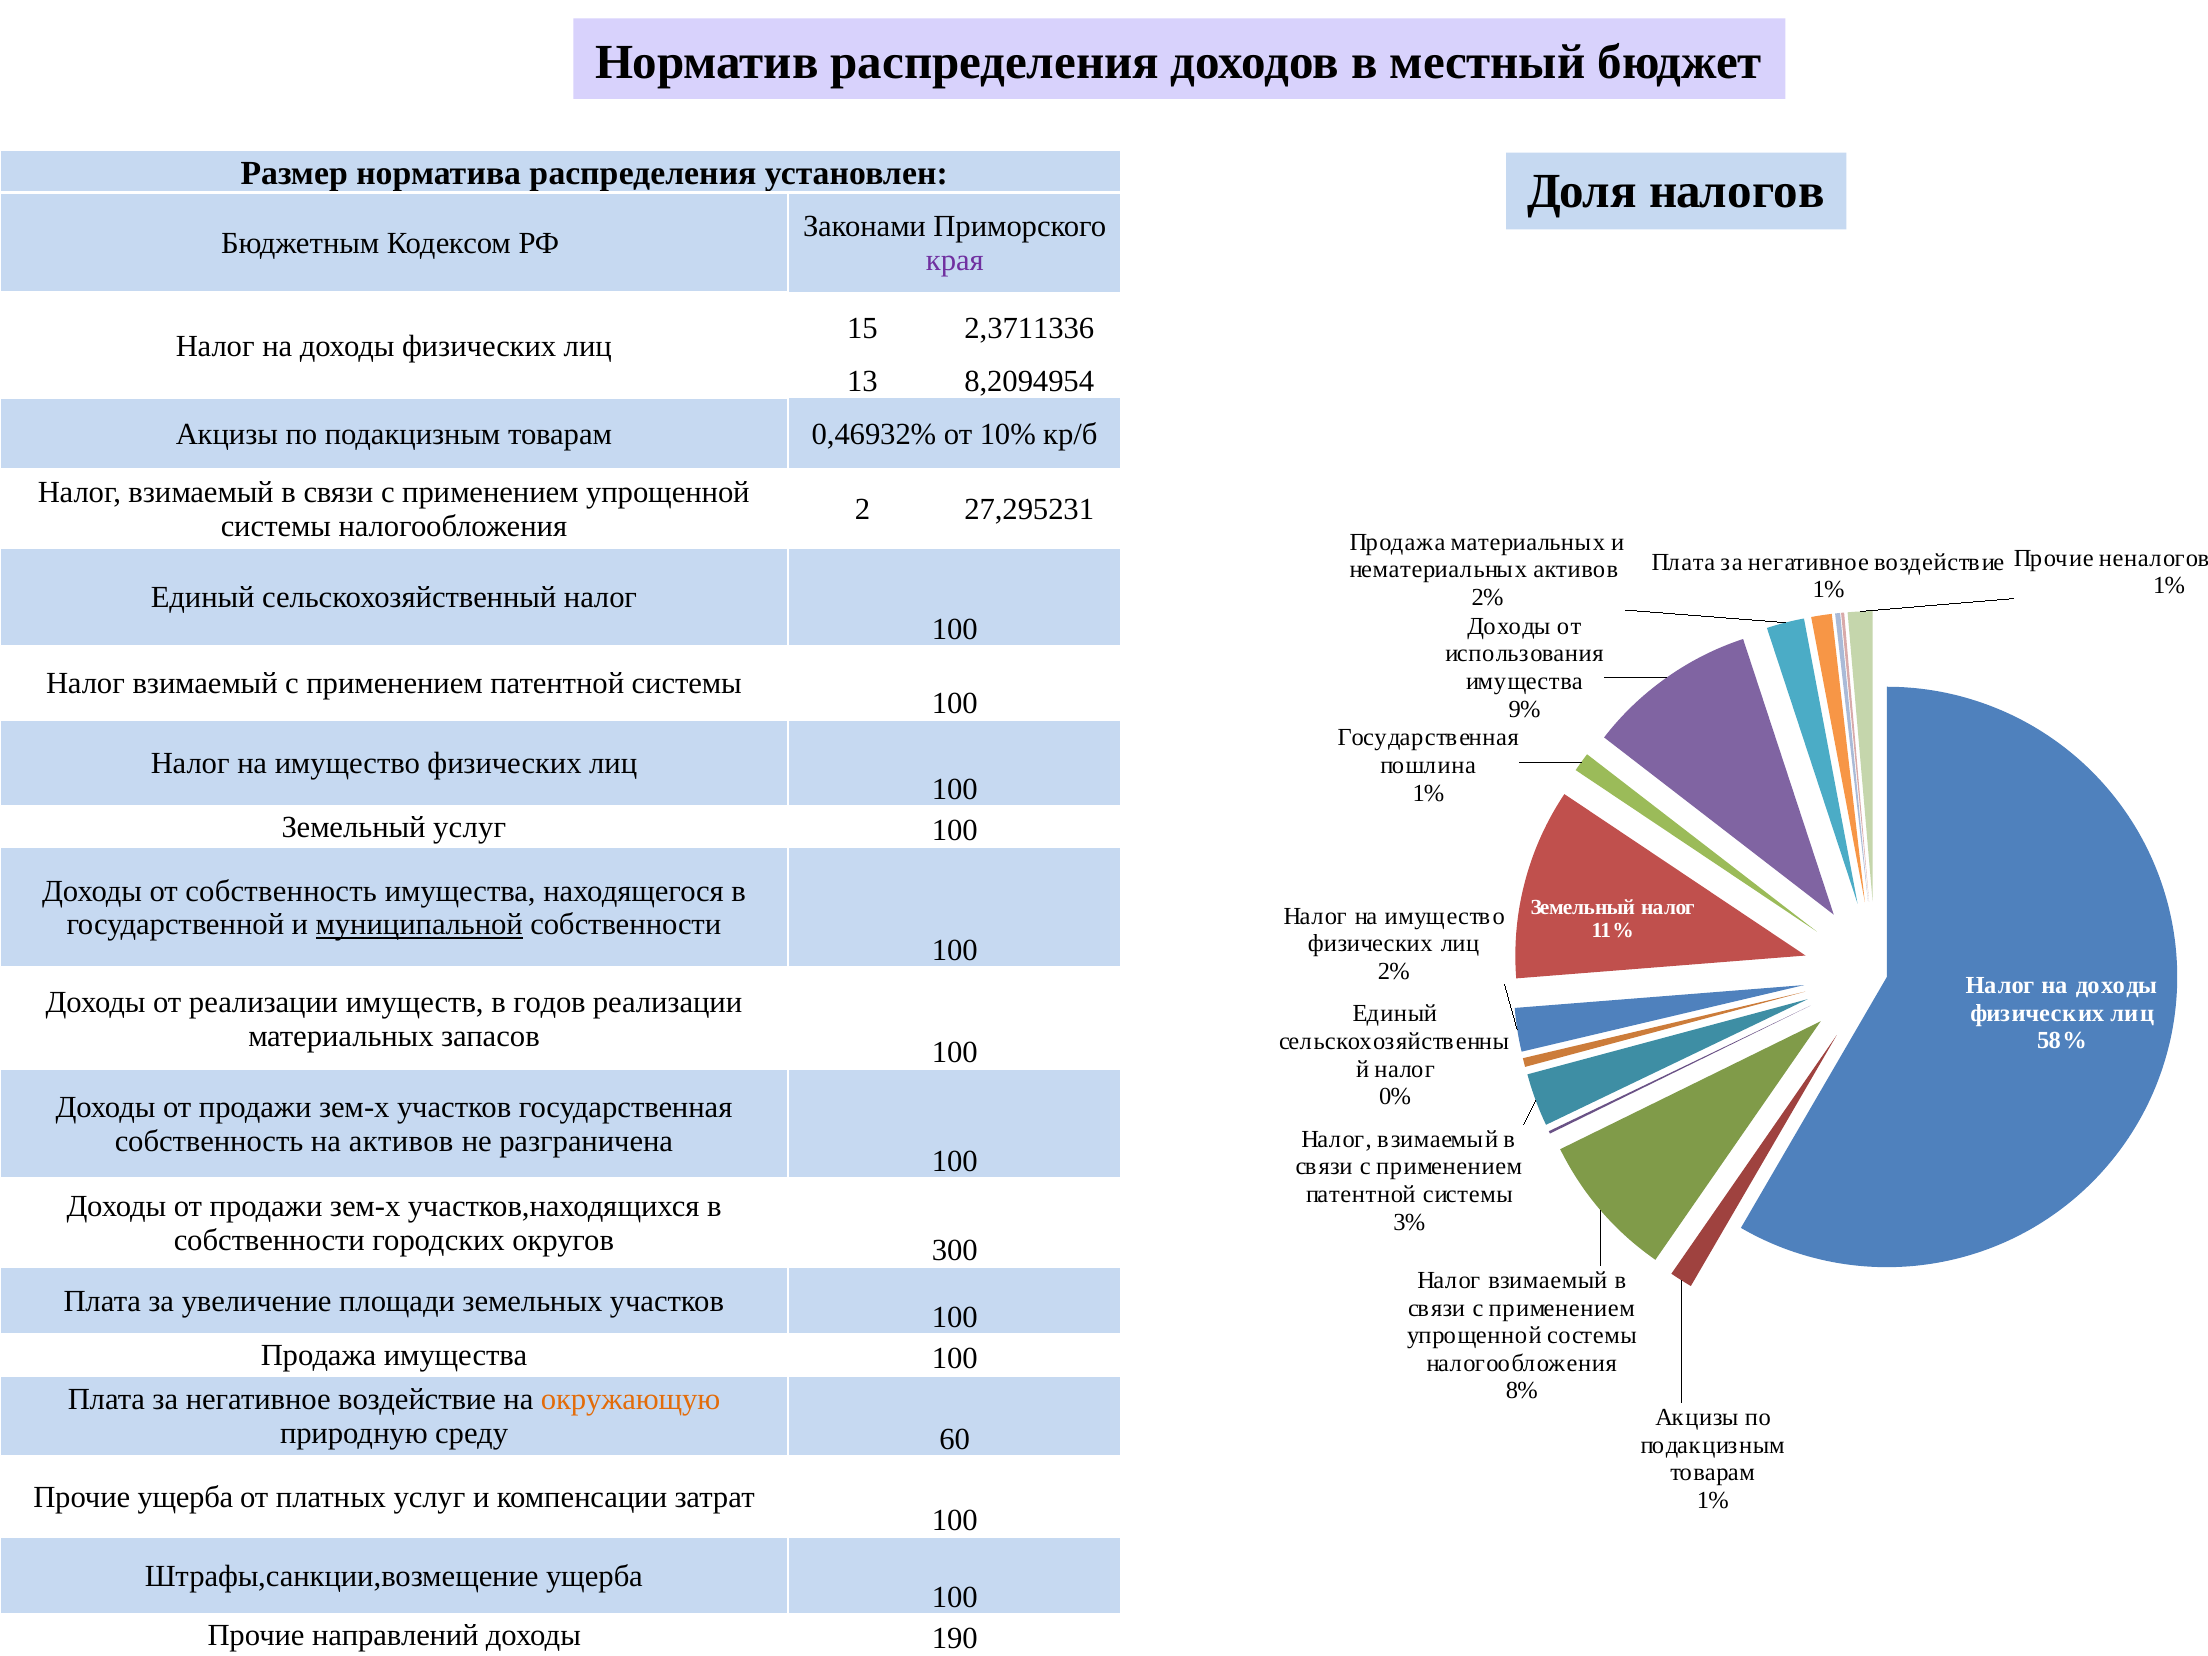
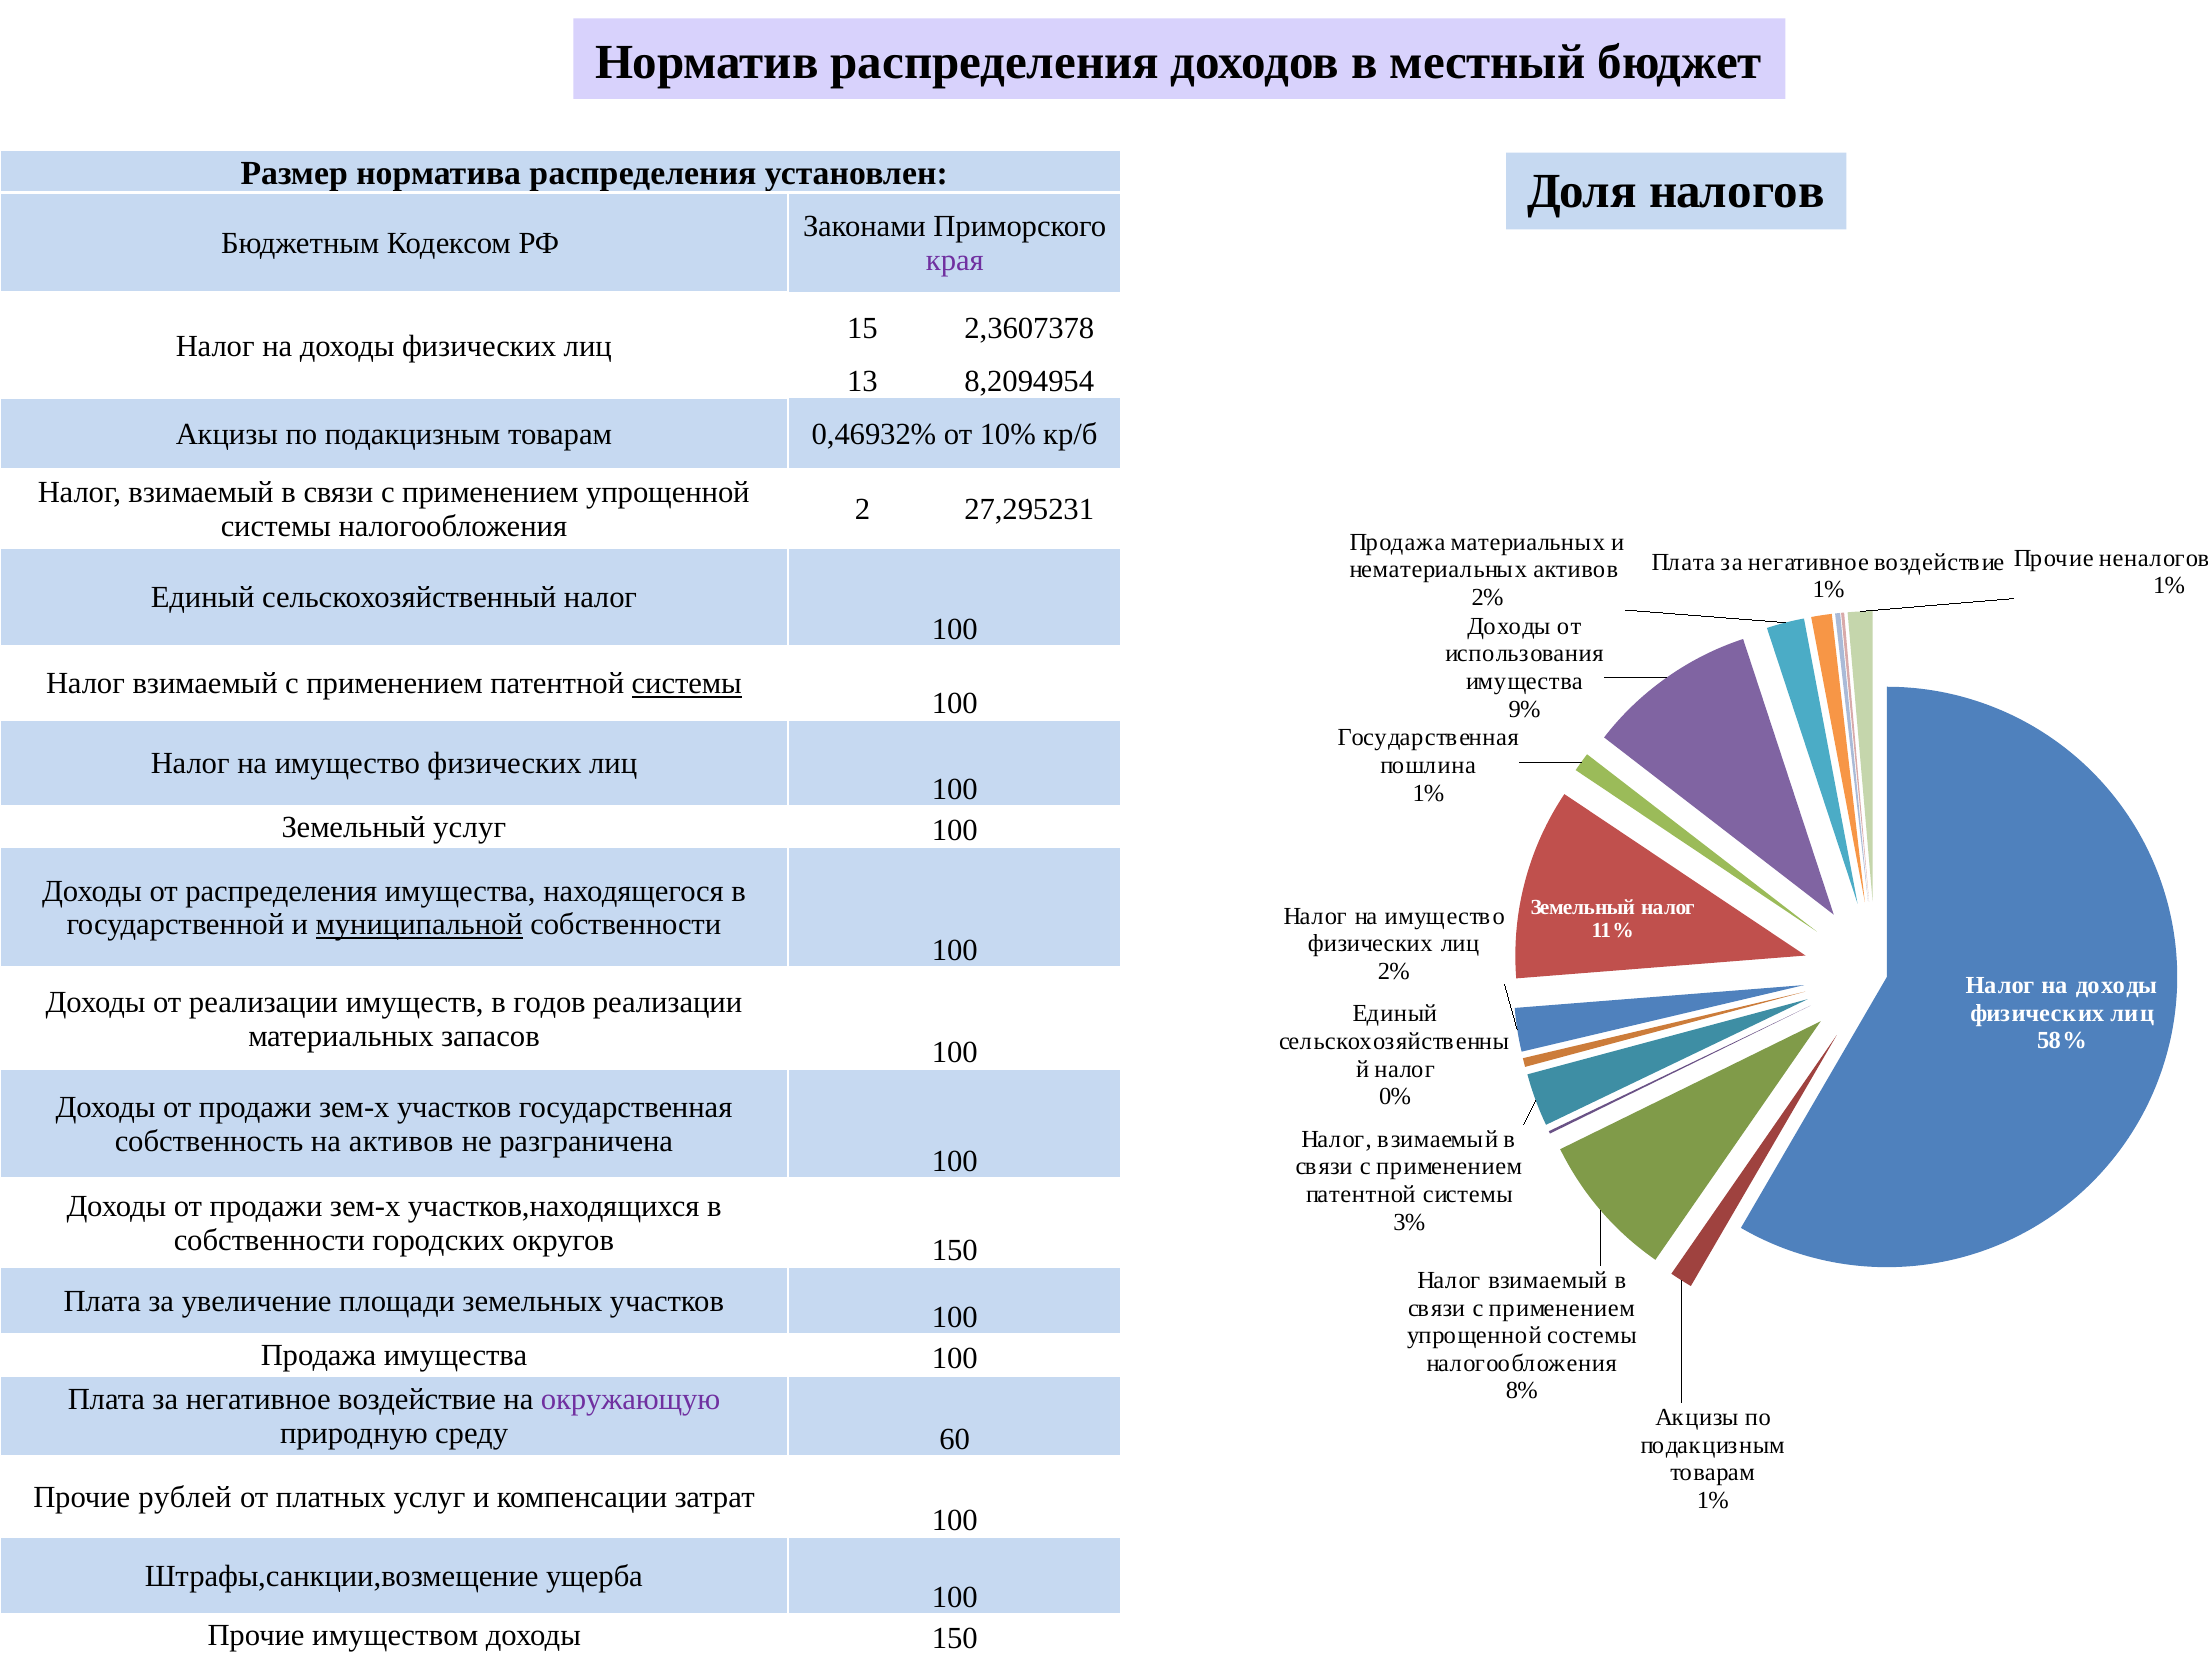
2,3711336: 2,3711336 -> 2,3607378
системы at (687, 684) underline: none -> present
от собственность: собственность -> распределения
округов 300: 300 -> 150
окружающую colour: orange -> purple
Прочие ущерба: ущерба -> рублей
направлений: направлений -> имуществом
доходы 190: 190 -> 150
